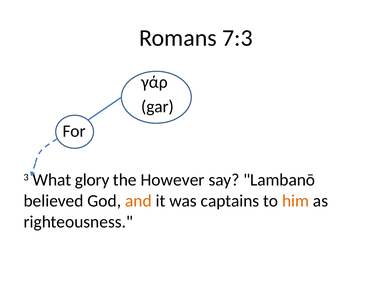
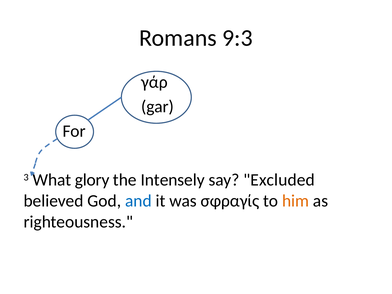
7:3: 7:3 -> 9:3
However: However -> Intensely
Lambanō: Lambanō -> Excluded
and colour: orange -> blue
captains: captains -> σφραγίς
